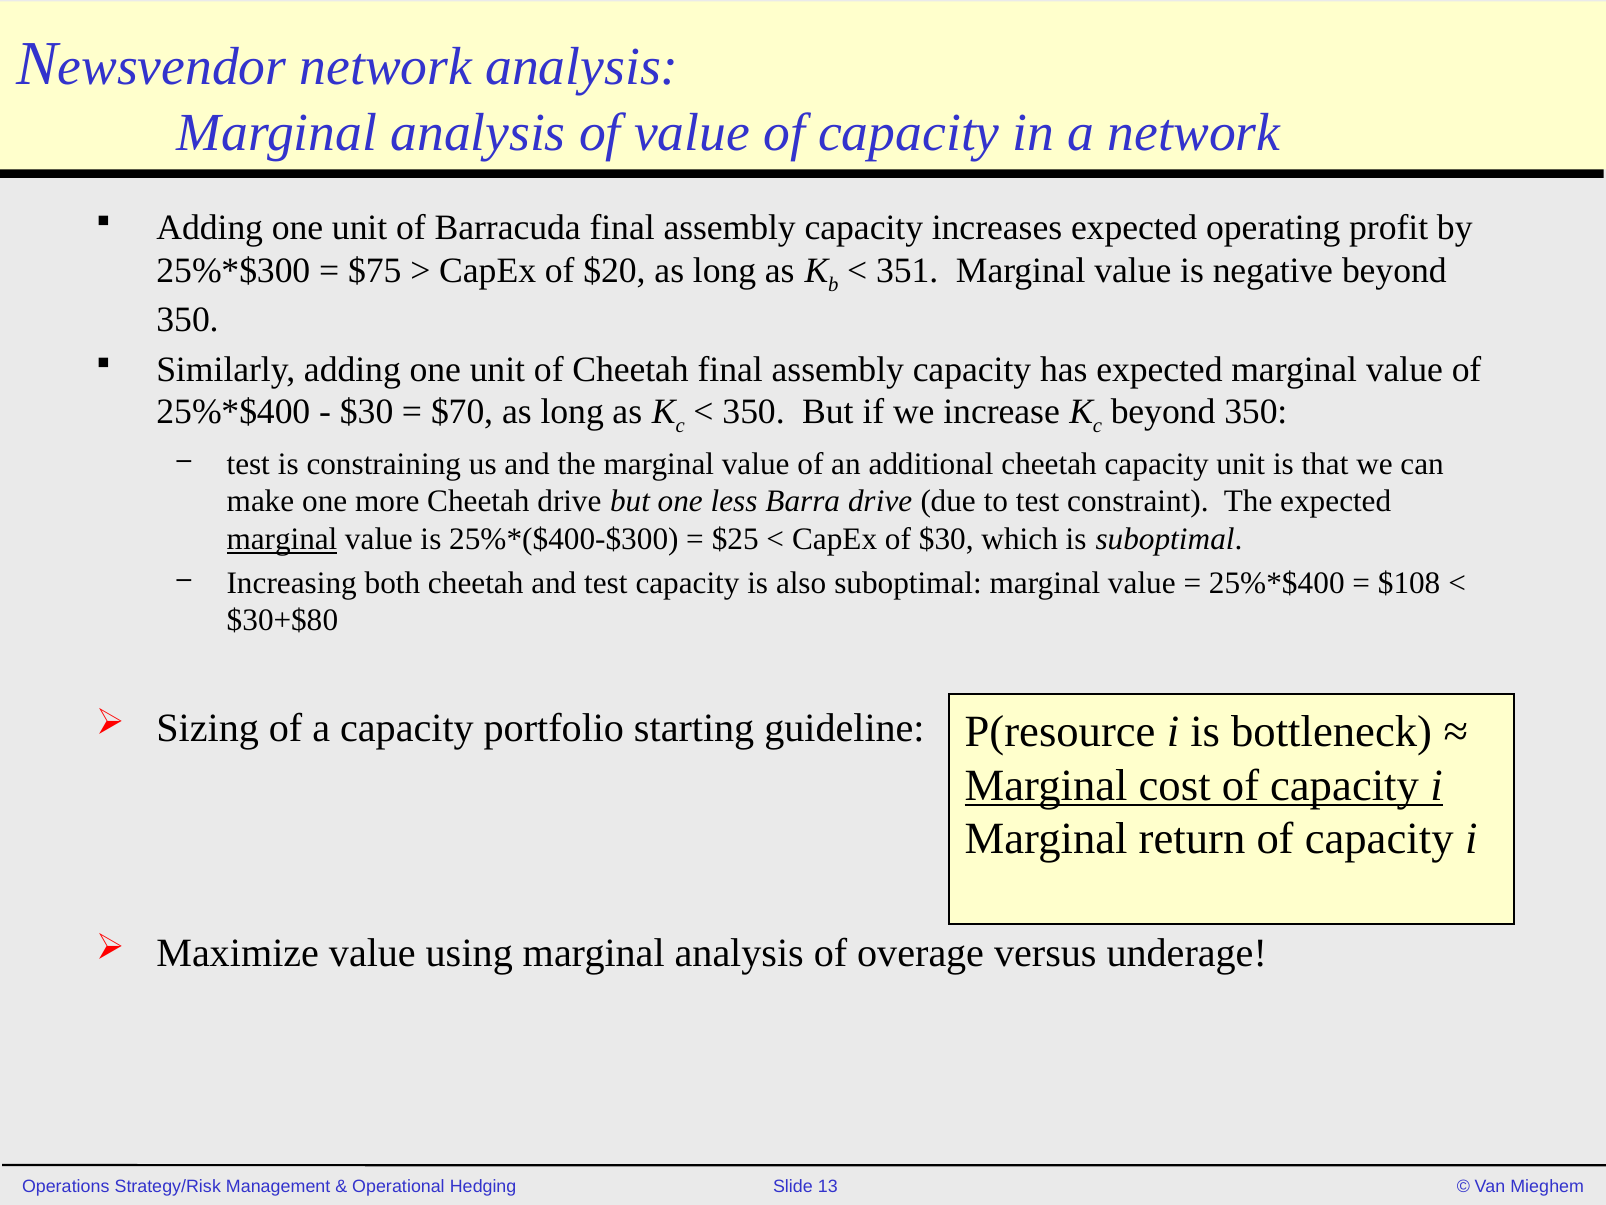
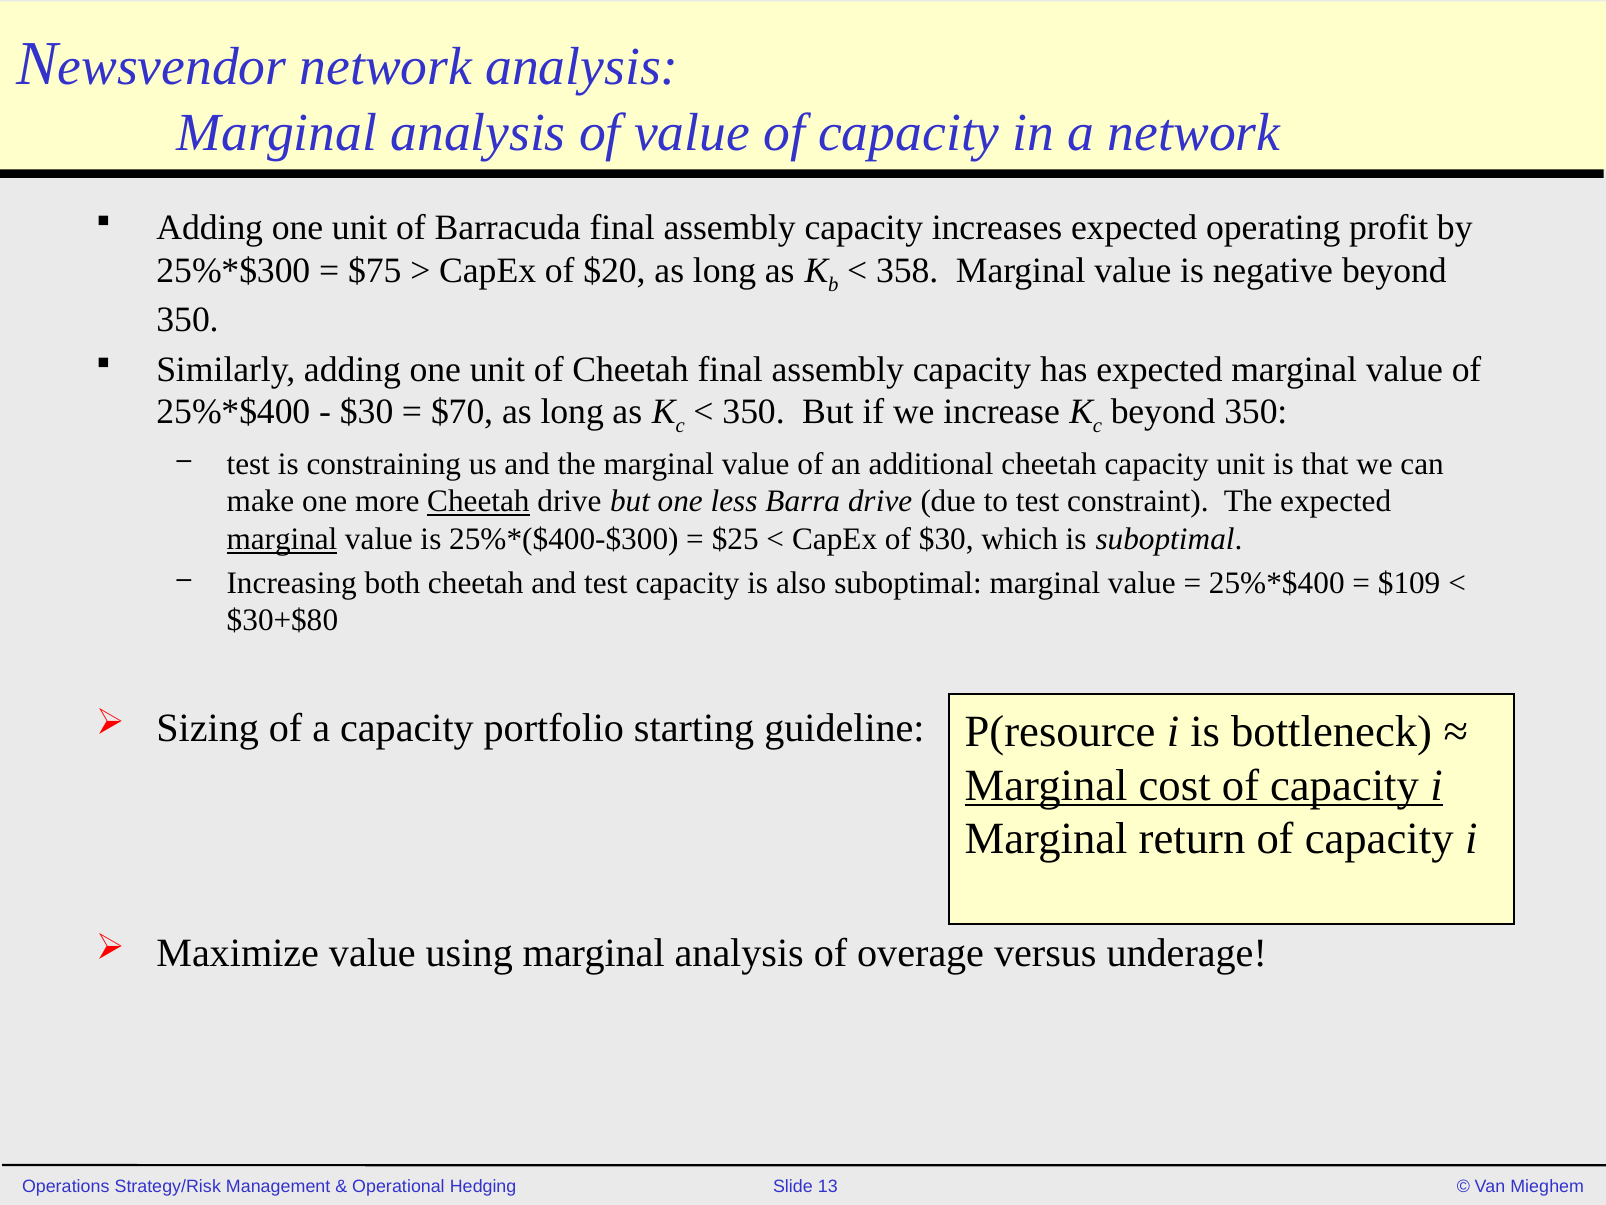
351: 351 -> 358
Cheetah at (478, 501) underline: none -> present
$108: $108 -> $109
